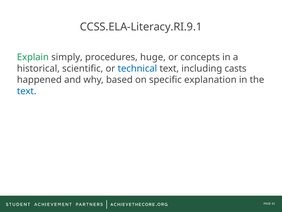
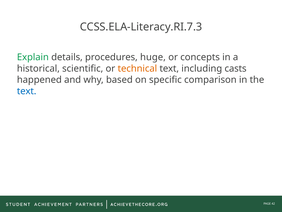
CCSS.ELA-Literacy.RI.9.1: CCSS.ELA-Literacy.RI.9.1 -> CCSS.ELA-Literacy.RI.7.3
simply: simply -> details
technical colour: blue -> orange
explanation: explanation -> comparison
